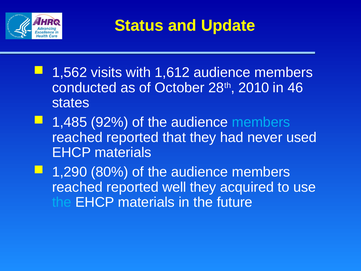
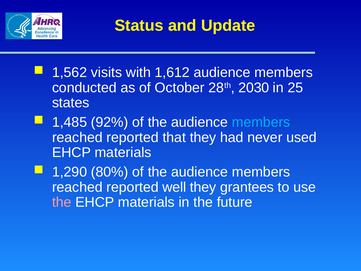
2010: 2010 -> 2030
46: 46 -> 25
acquired: acquired -> grantees
the at (62, 202) colour: light blue -> pink
